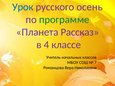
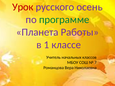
Урок colour: blue -> red
Рассказ: Рассказ -> Работы
4: 4 -> 1
